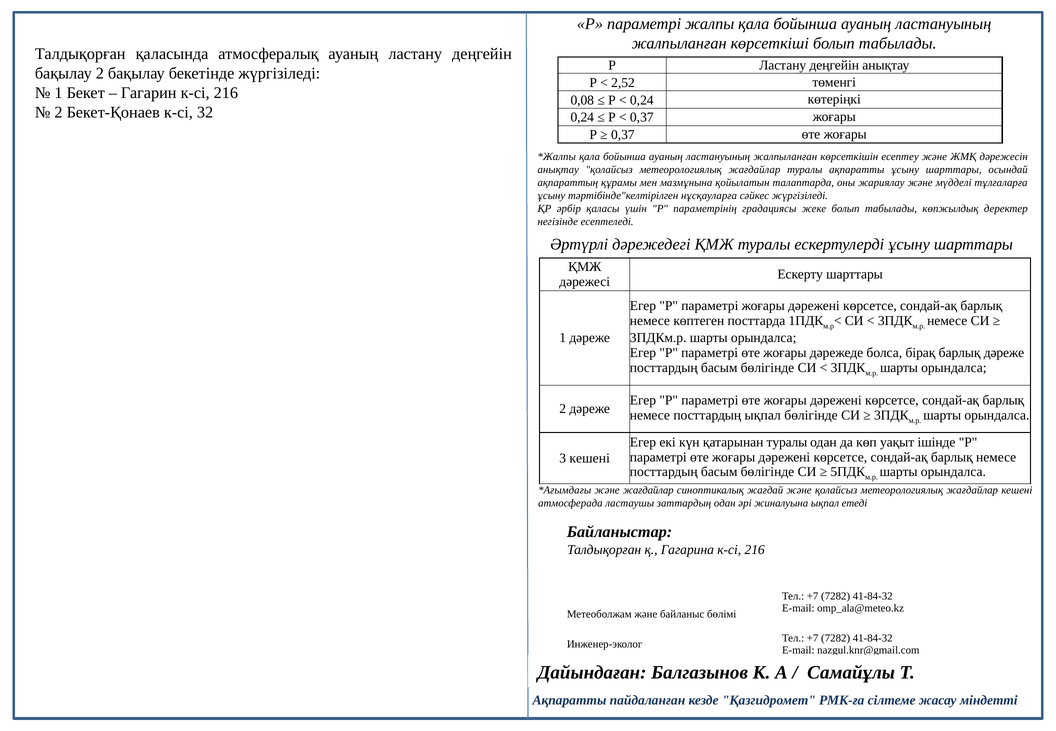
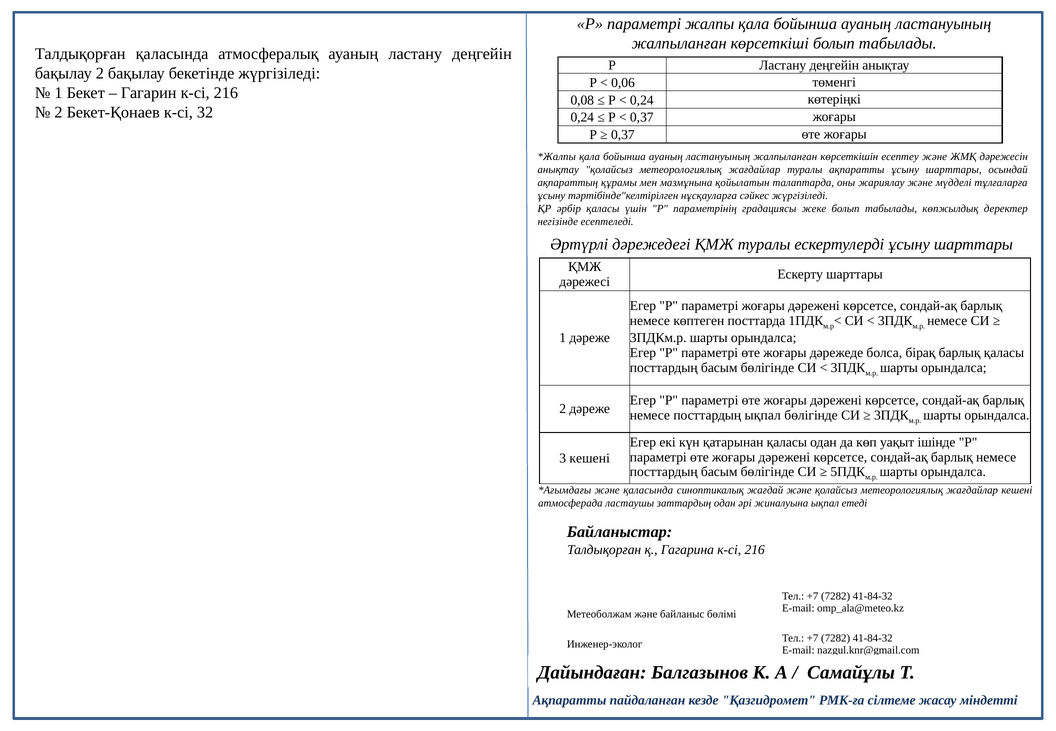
2,52: 2,52 -> 0,06
барлық дәреже: дәреже -> қаласы
қатарынан туралы: туралы -> қаласы
және жағдайлар: жағдайлар -> қаласында
